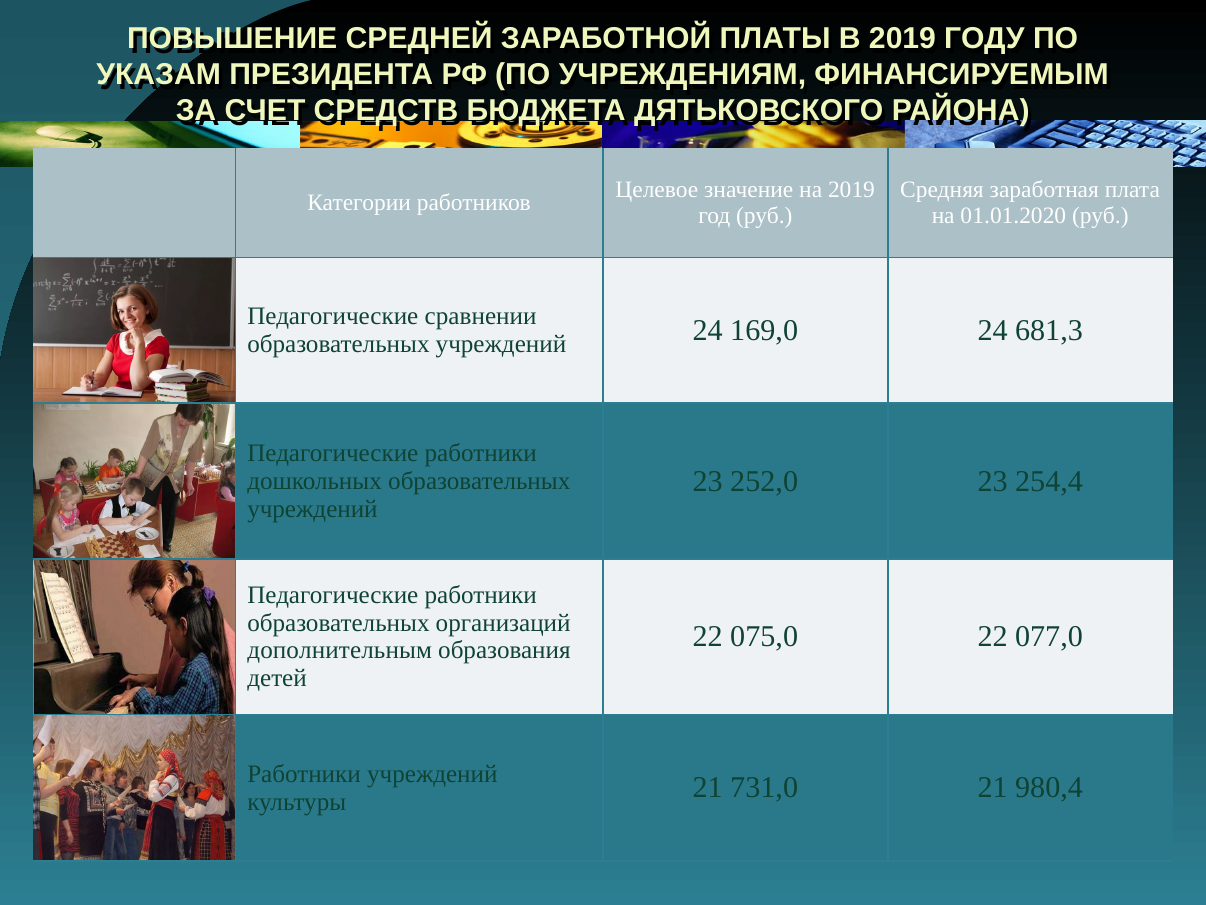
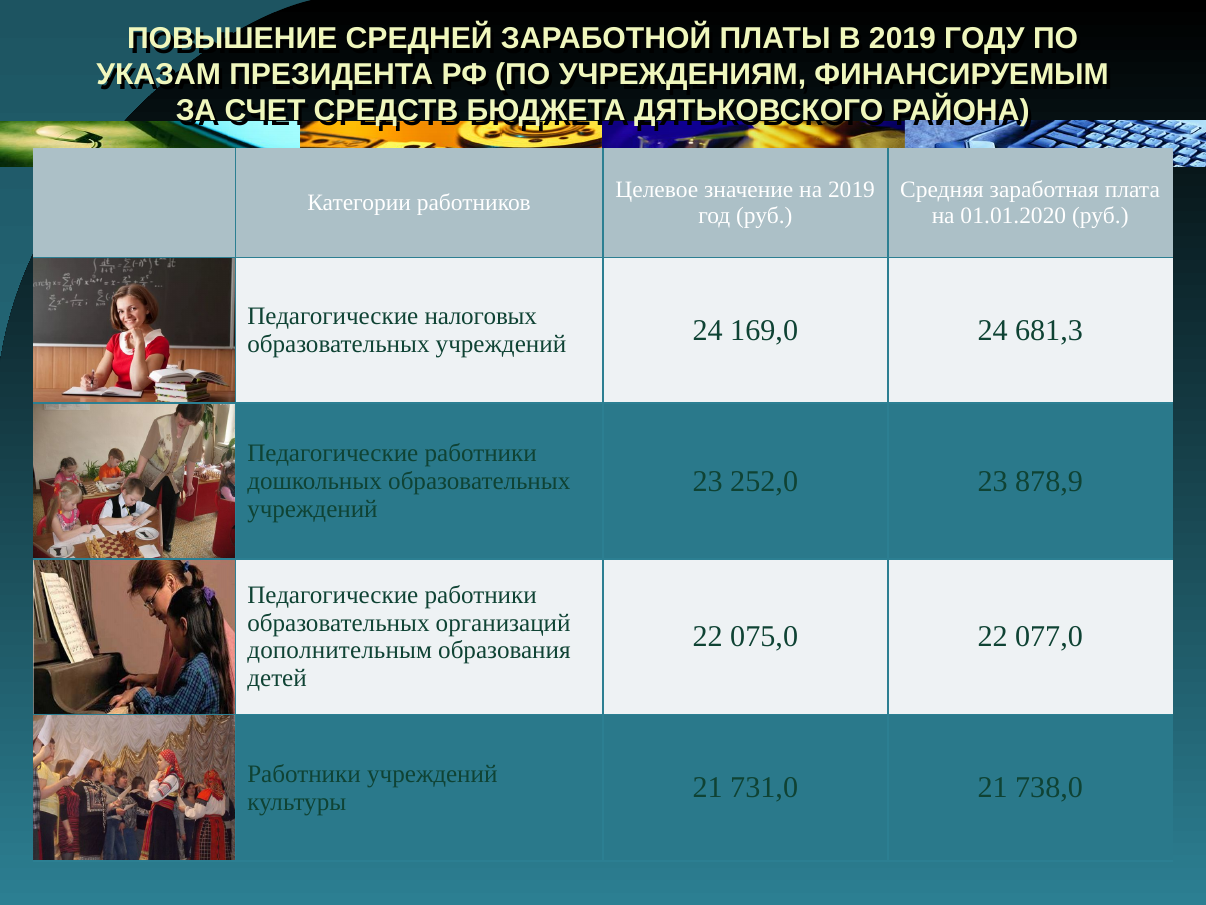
сравнении: сравнении -> налоговых
254,4: 254,4 -> 878,9
980,4: 980,4 -> 738,0
